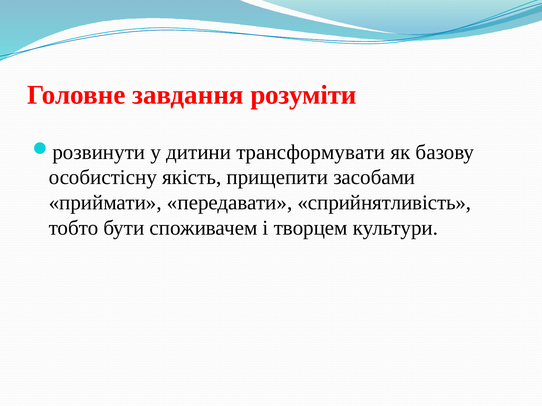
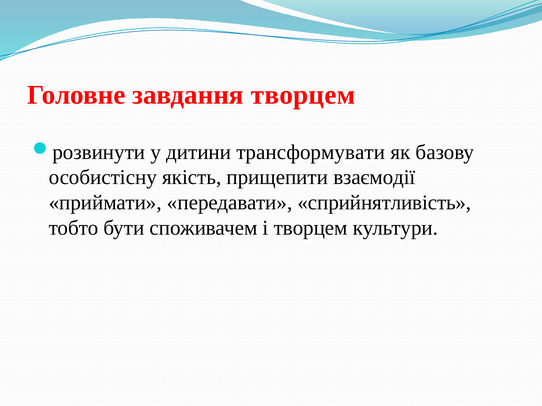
завдання розуміти: розуміти -> творцем
засобами: засобами -> взаємодії
